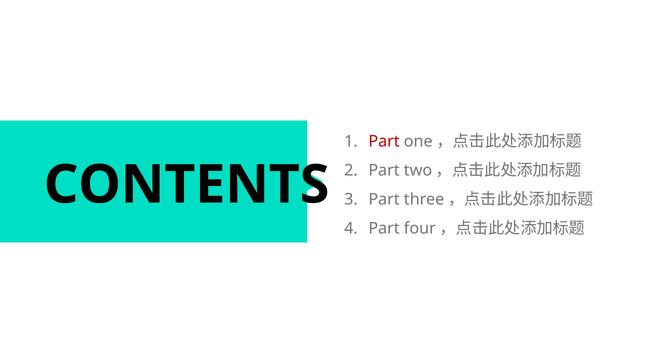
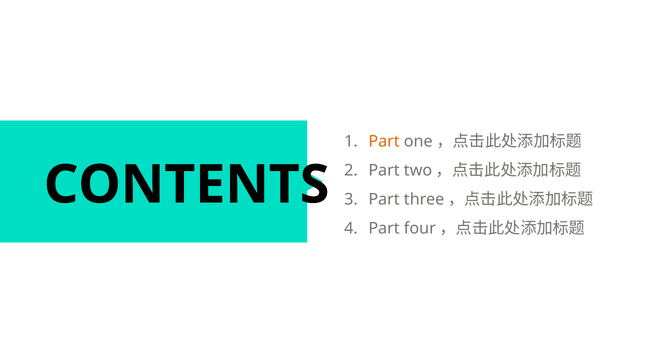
Part at (384, 142) colour: red -> orange
